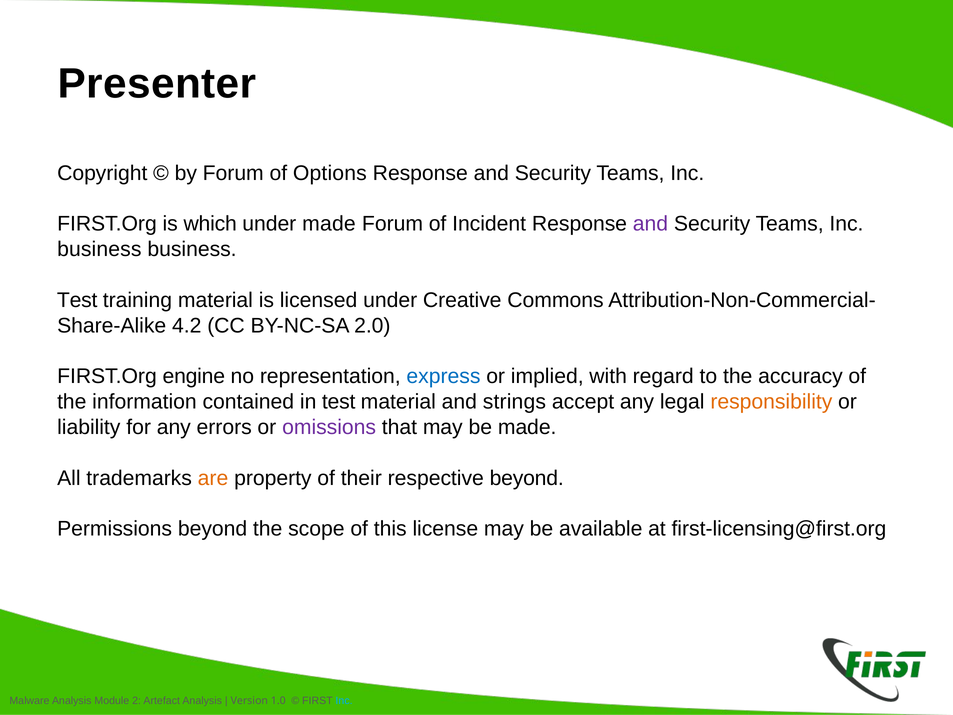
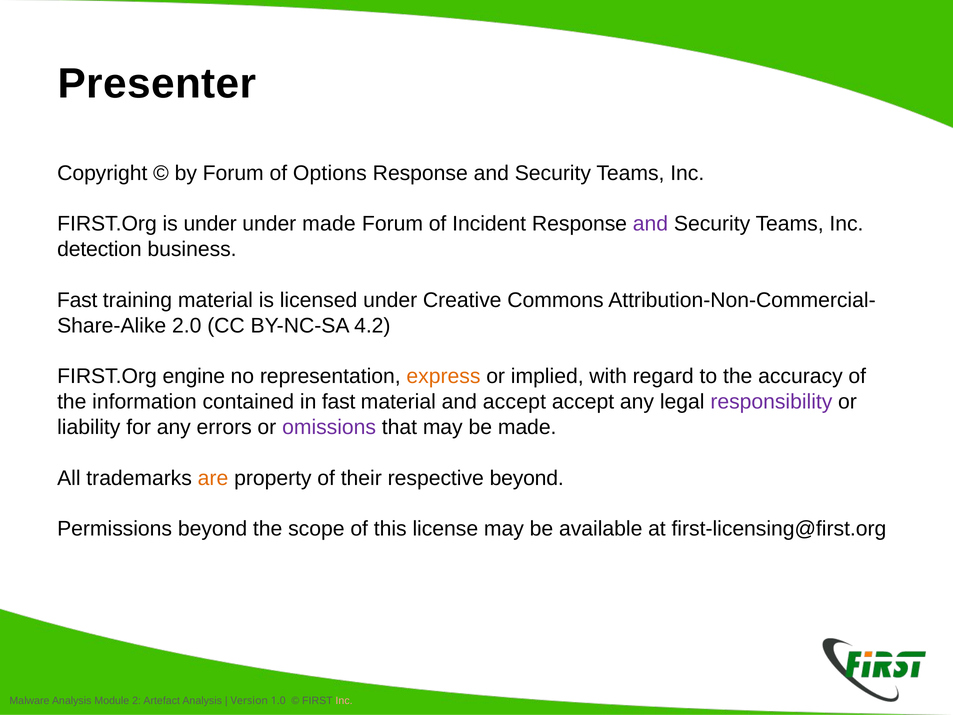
is which: which -> under
business at (99, 249): business -> detection
Test at (77, 300): Test -> Fast
4.2: 4.2 -> 2.0
2.0: 2.0 -> 4.2
express colour: blue -> orange
in test: test -> fast
and strings: strings -> accept
responsibility colour: orange -> purple
Inc at (344, 700) colour: light blue -> pink
